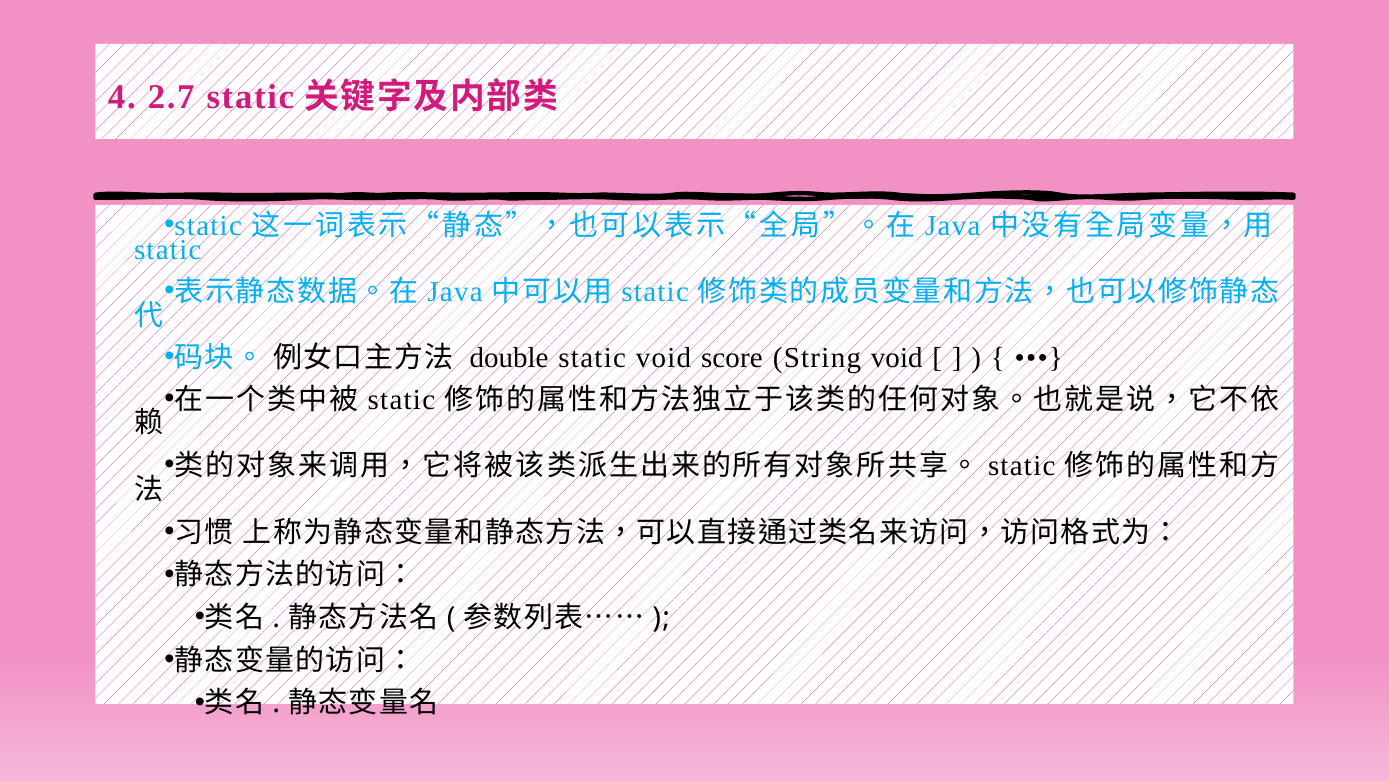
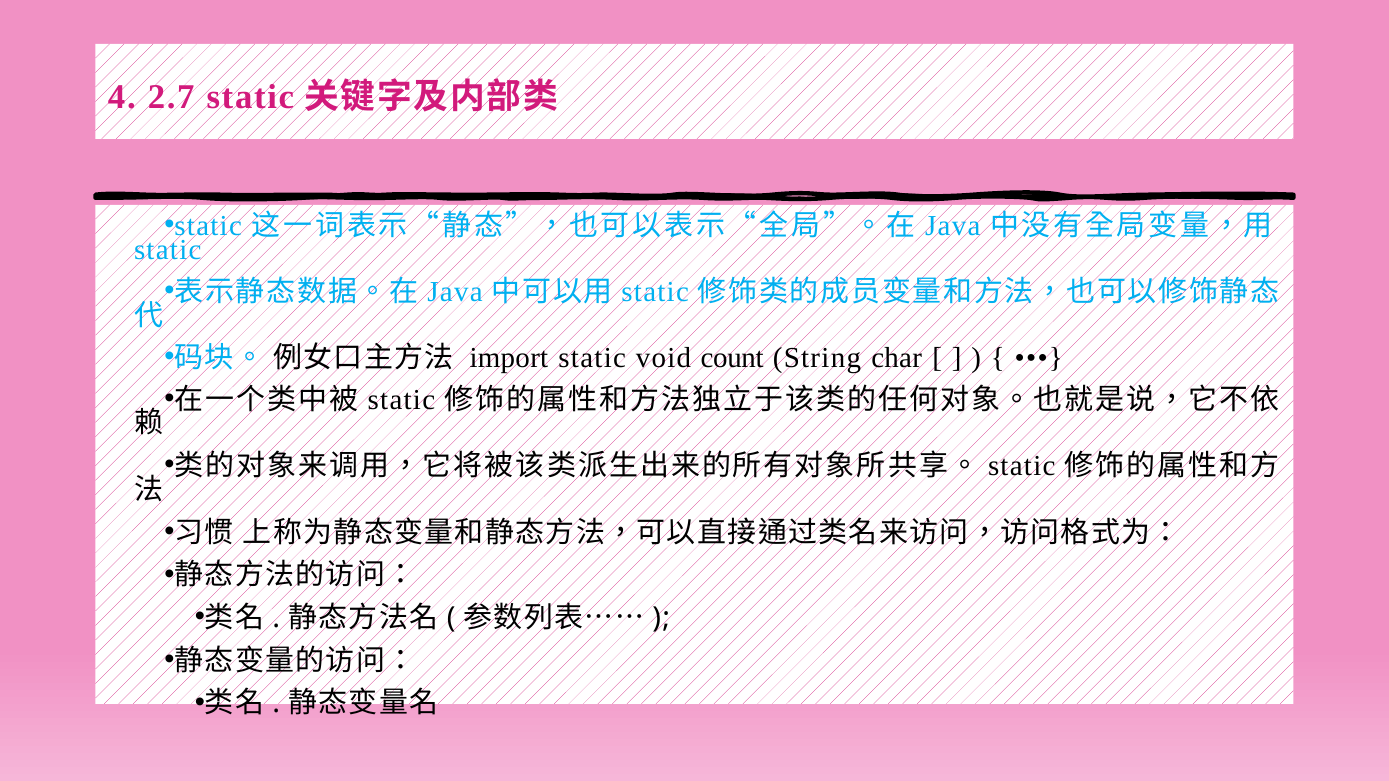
double: double -> import
score: score -> count
String void: void -> char
